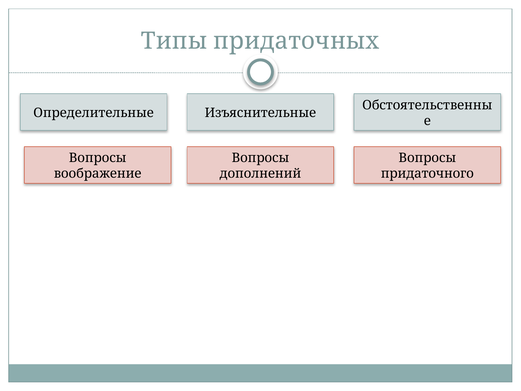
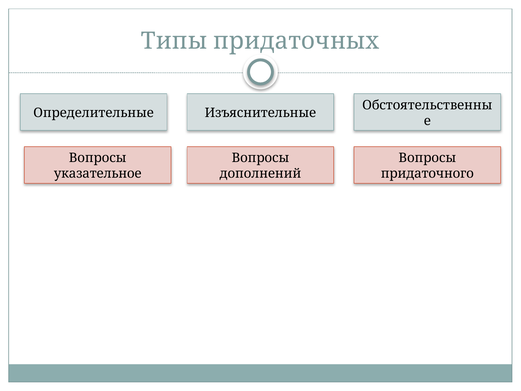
воображение: воображение -> указательное
